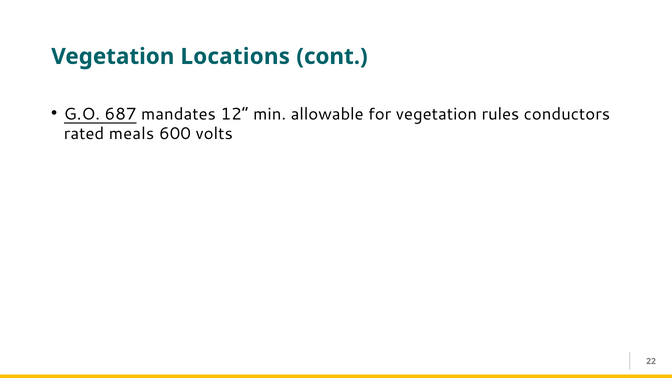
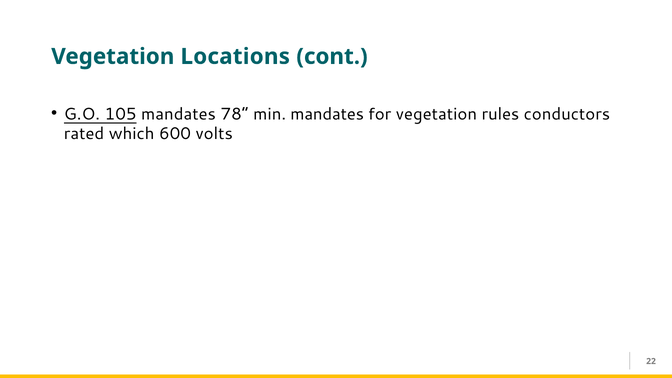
687: 687 -> 105
12: 12 -> 78
min allowable: allowable -> mandates
meals: meals -> which
